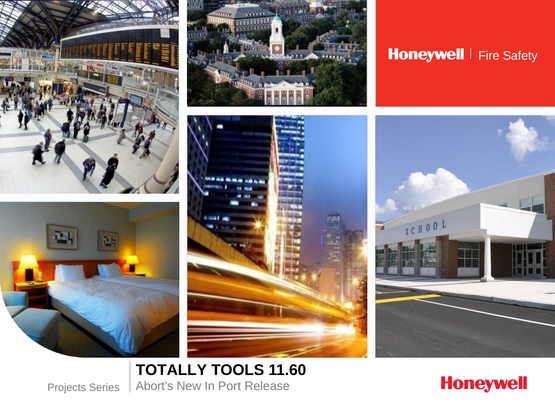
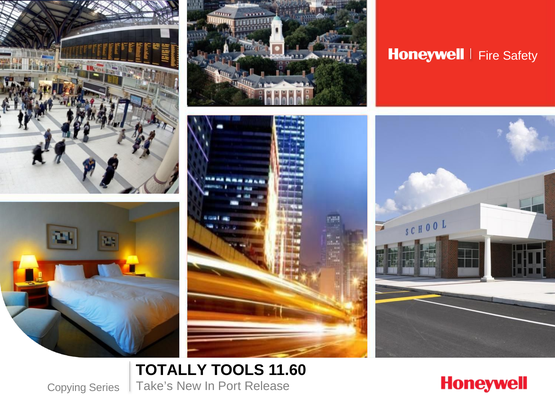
Abort’s: Abort’s -> Take’s
Projects: Projects -> Copying
